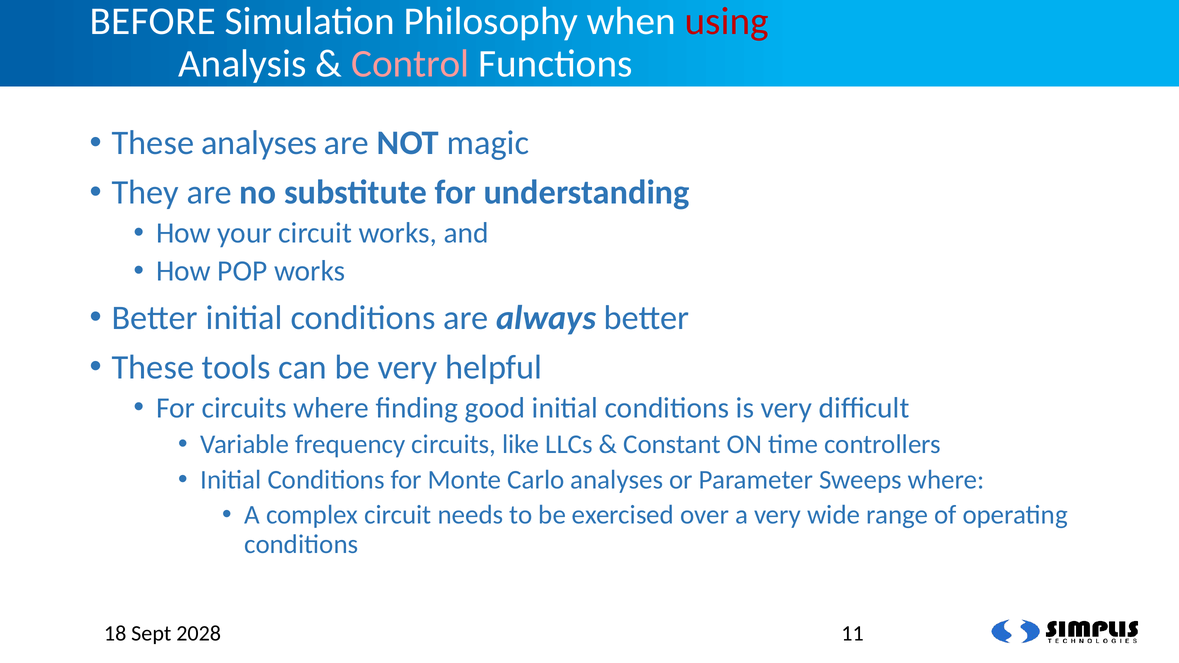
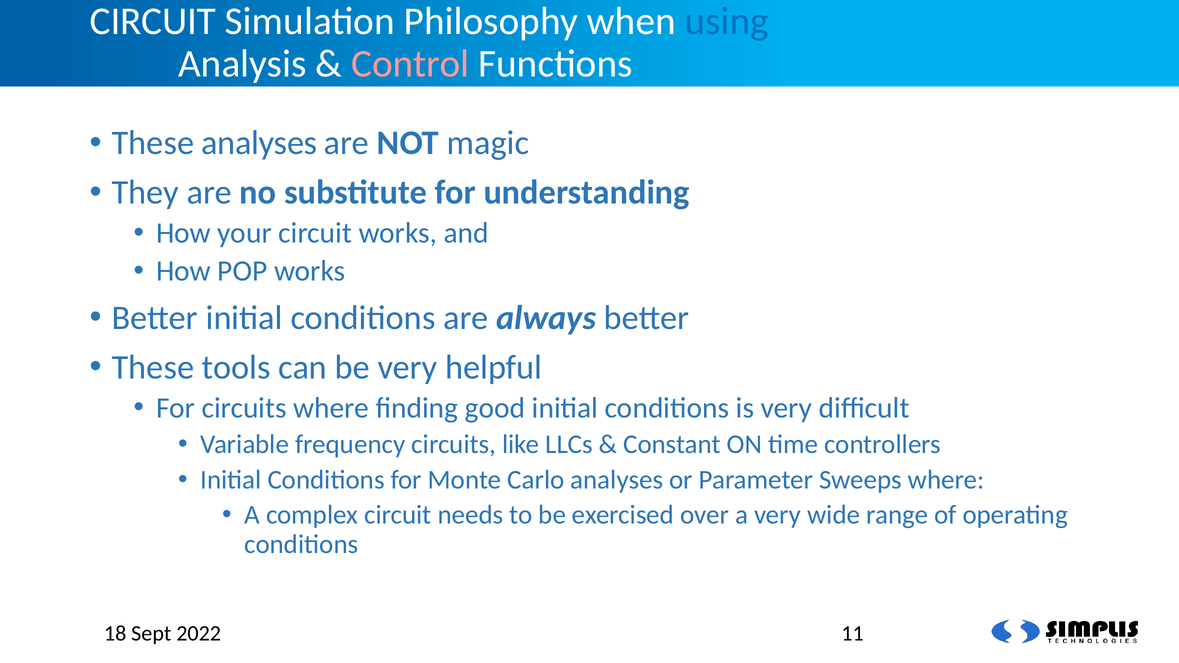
BEFORE at (153, 21): BEFORE -> CIRCUIT
using colour: red -> blue
2028: 2028 -> 2022
